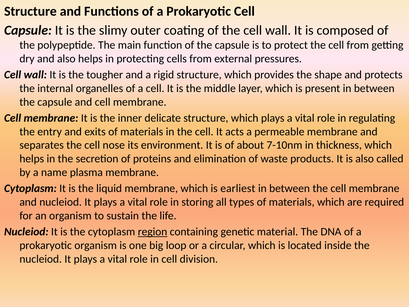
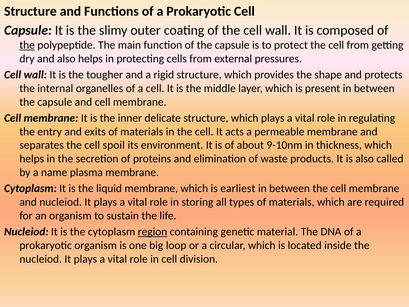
the at (27, 45) underline: none -> present
nose: nose -> spoil
7-10nm: 7-10nm -> 9-10nm
